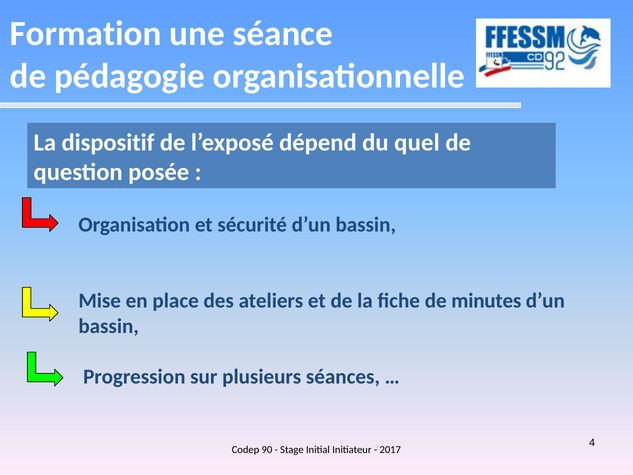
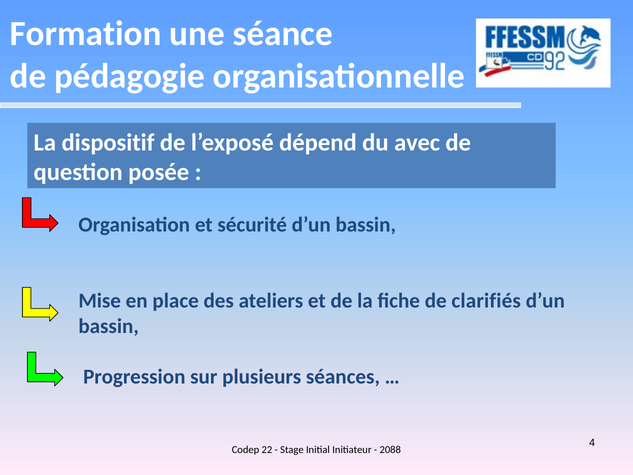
quel: quel -> avec
minutes: minutes -> clarifiés
90: 90 -> 22
2017: 2017 -> 2088
